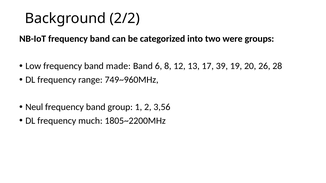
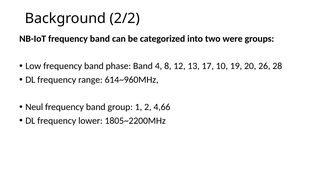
made: made -> phase
6: 6 -> 4
39: 39 -> 10
749~960MHz: 749~960MHz -> 614~960MHz
3,56: 3,56 -> 4,66
much: much -> lower
